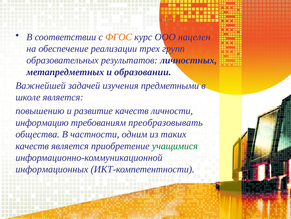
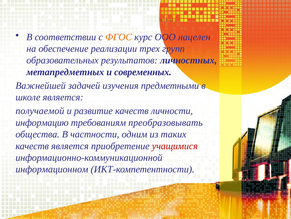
образовании: образовании -> современных
повышению: повышению -> получаемой
учащимися colour: green -> red
информационных: информационных -> информационном
